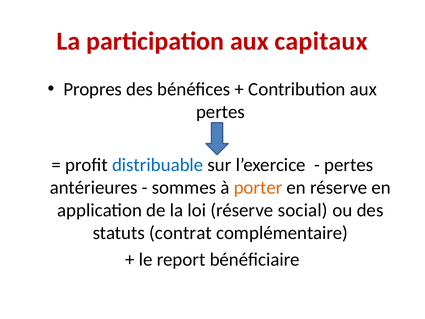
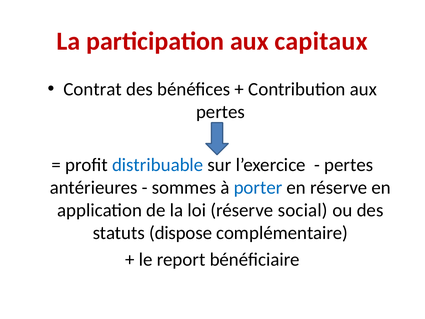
Propres: Propres -> Contrat
porter colour: orange -> blue
contrat: contrat -> dispose
